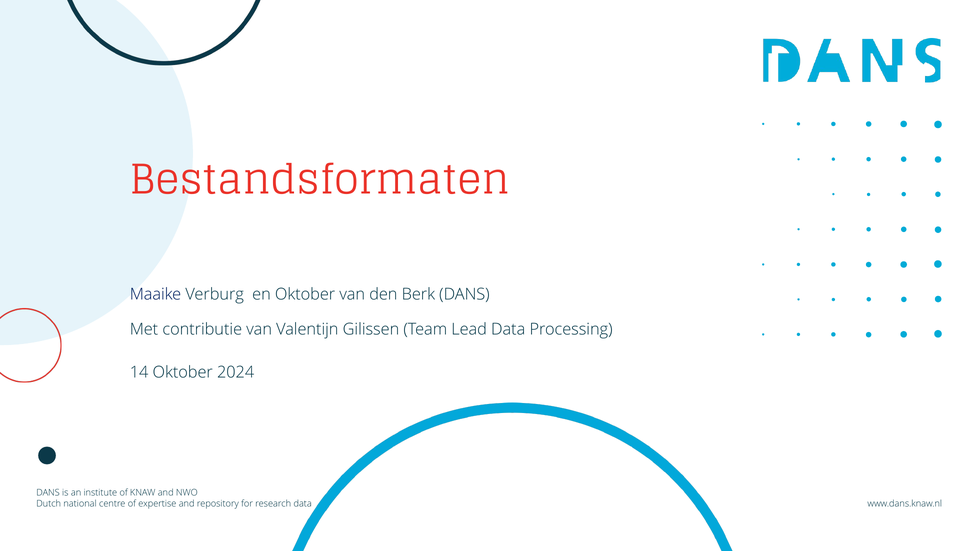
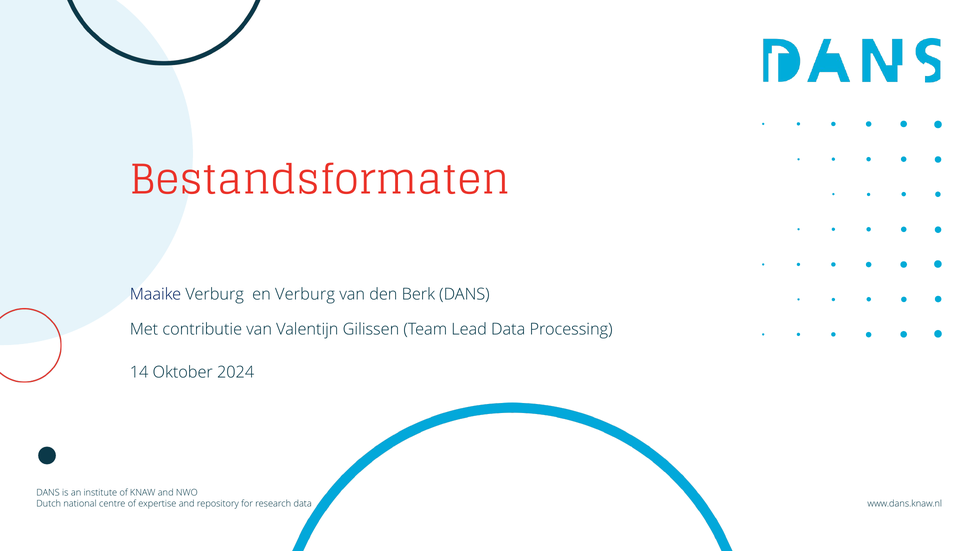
en Oktober: Oktober -> Verburg
